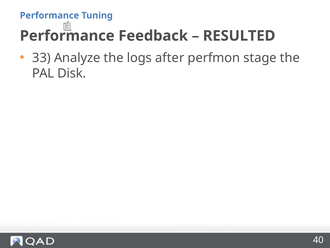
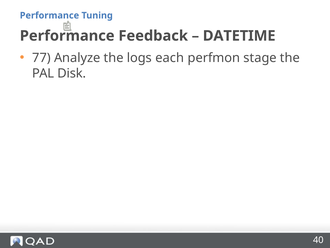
RESULTED: RESULTED -> DATETIME
33: 33 -> 77
after: after -> each
